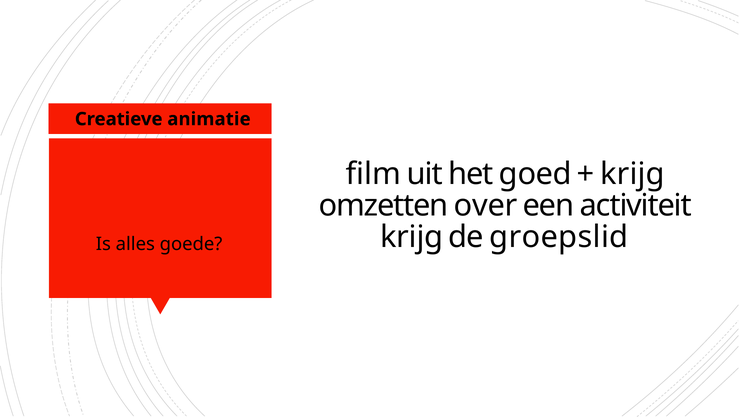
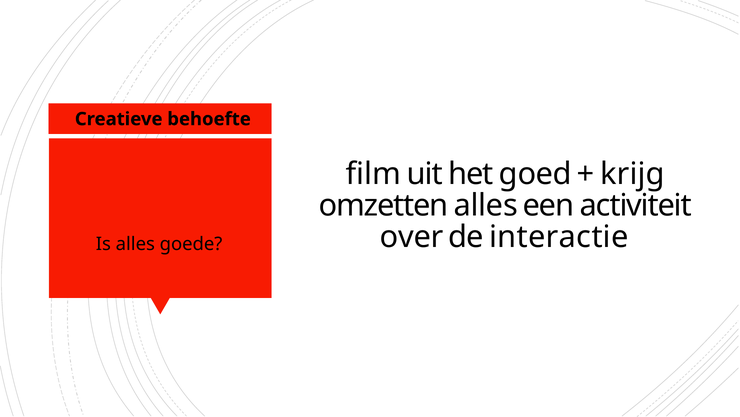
animatie: animatie -> behoefte
omzetten over: over -> alles
krijg at (412, 237): krijg -> over
groepslid: groepslid -> interactie
